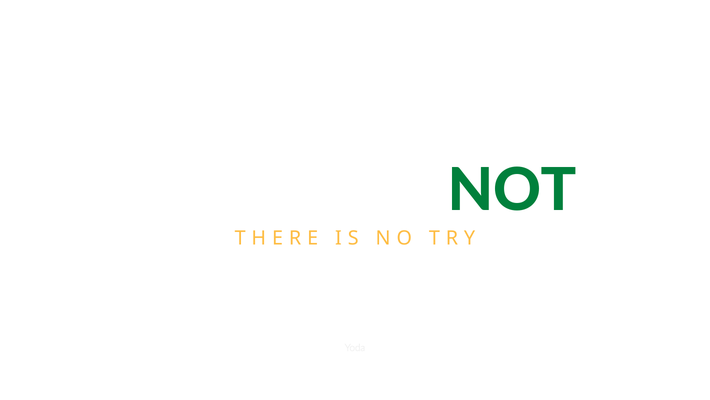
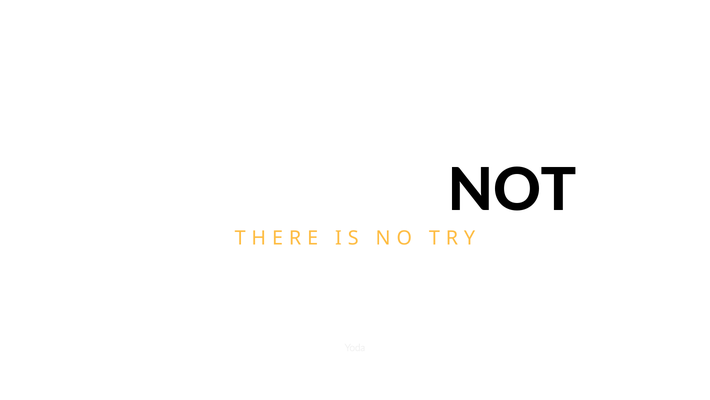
NOT colour: green -> black
